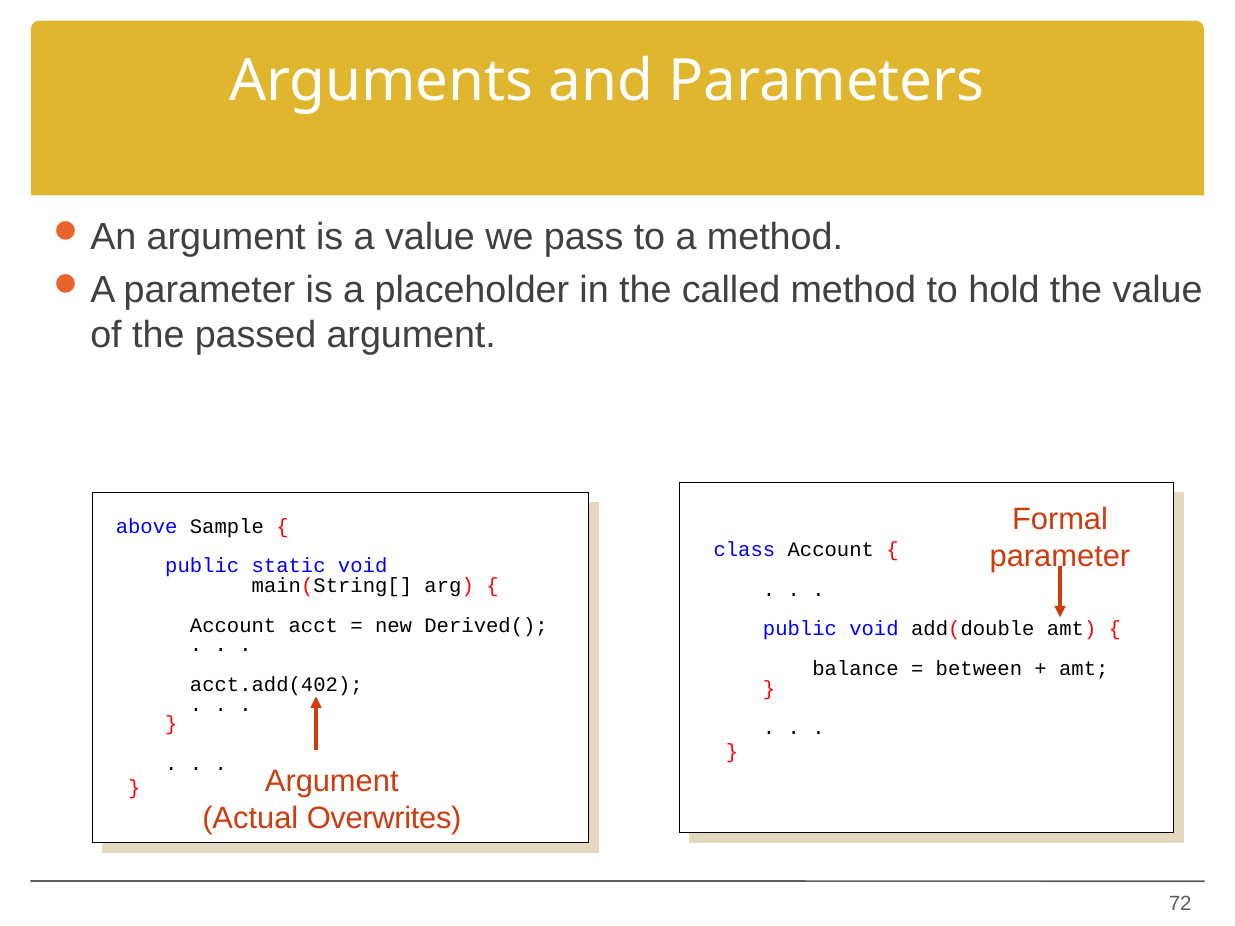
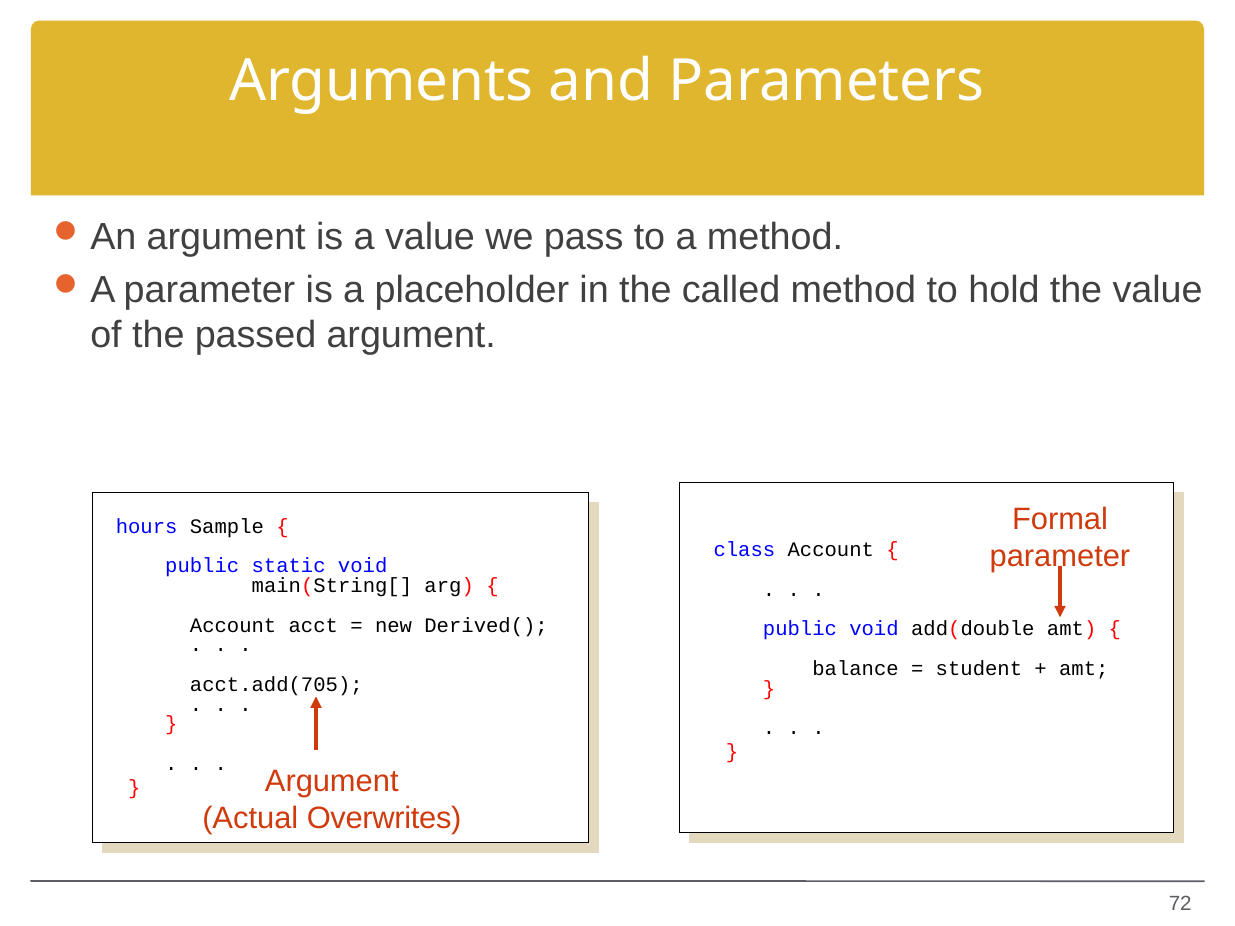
above: above -> hours
between: between -> student
acct.add(402: acct.add(402 -> acct.add(705
